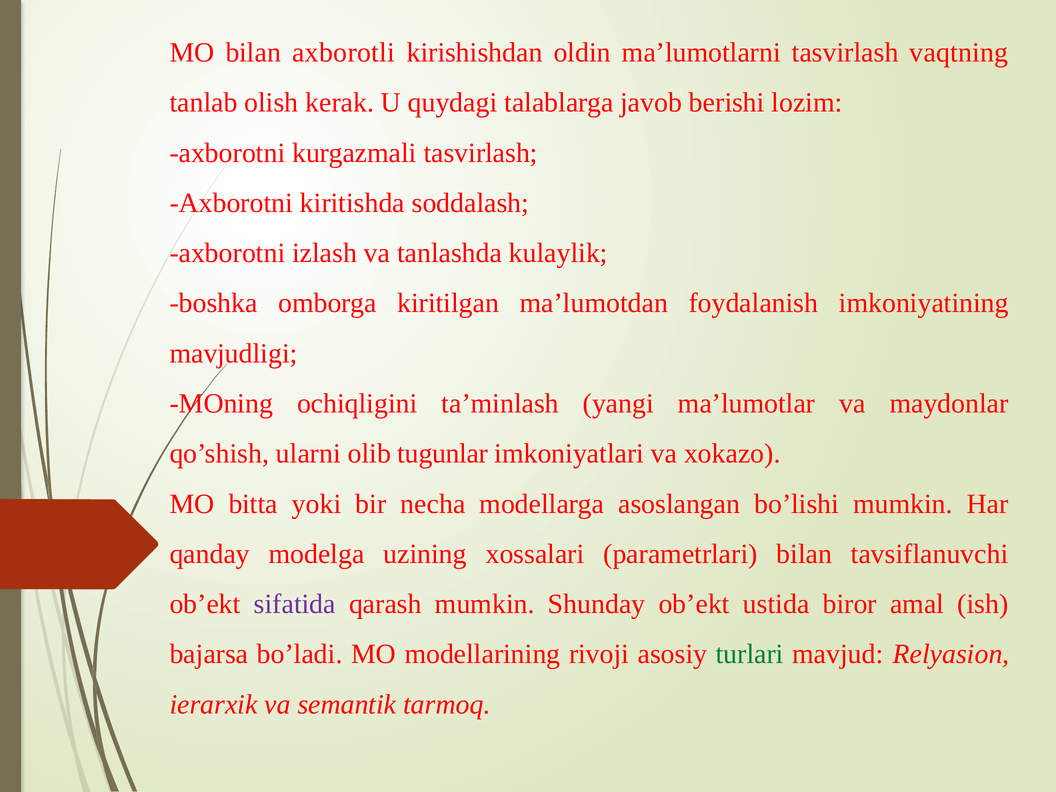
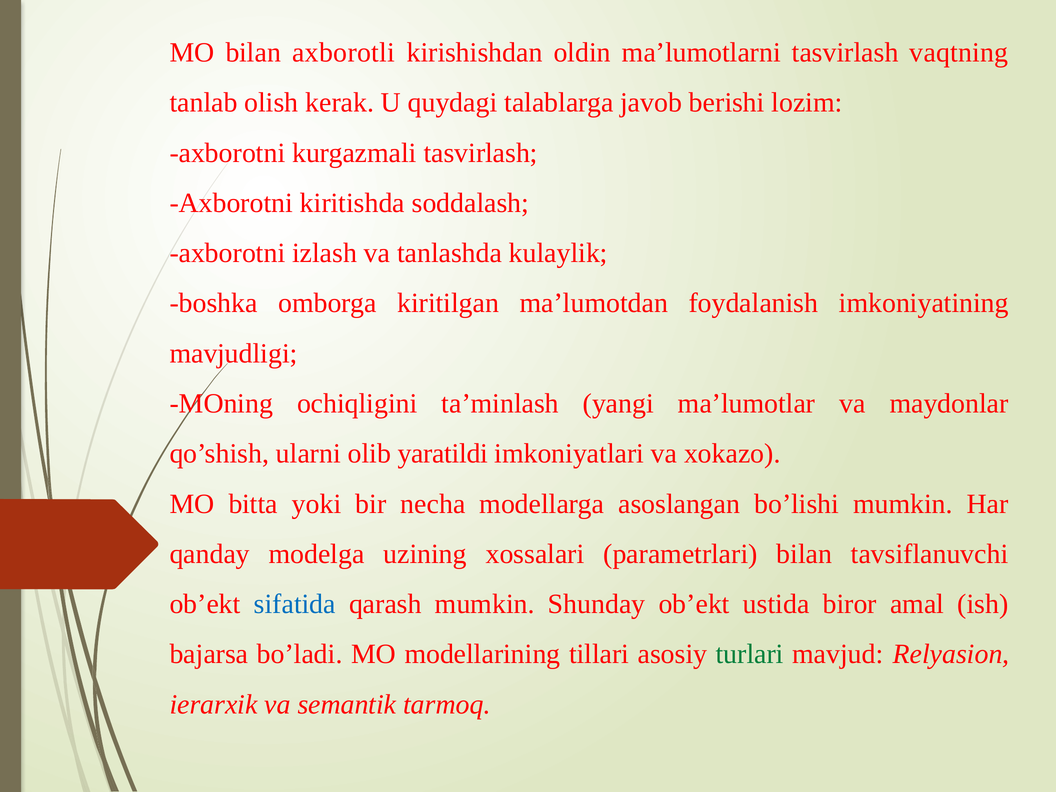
tugunlar: tugunlar -> yaratildi
sifatida colour: purple -> blue
rivoji: rivoji -> tillari
